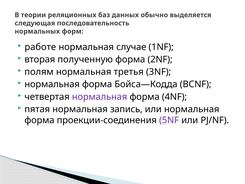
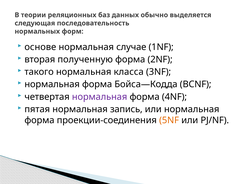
работе: работе -> основе
полям: полям -> такого
третья: третья -> класса
5NF colour: purple -> orange
